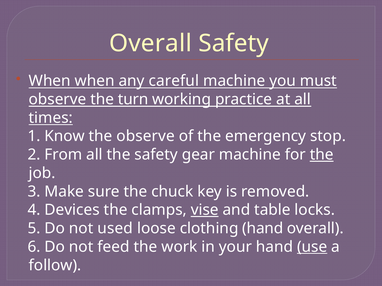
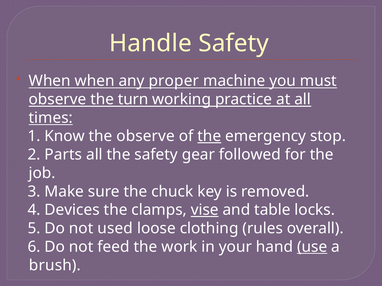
Overall at (150, 44): Overall -> Handle
careful: careful -> proper
the at (209, 136) underline: none -> present
From: From -> Parts
gear machine: machine -> followed
the at (322, 155) underline: present -> none
clothing hand: hand -> rules
follow: follow -> brush
